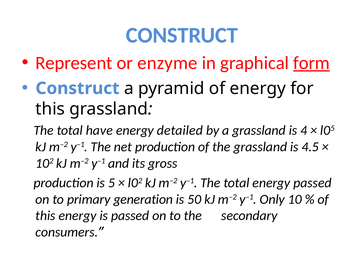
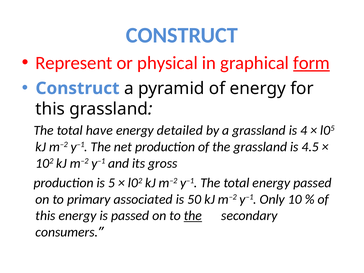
enzyme: enzyme -> physical
generation: generation -> associated
the at (193, 216) underline: none -> present
